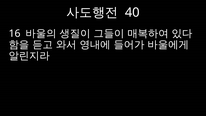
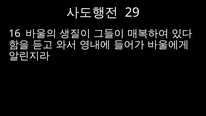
40: 40 -> 29
